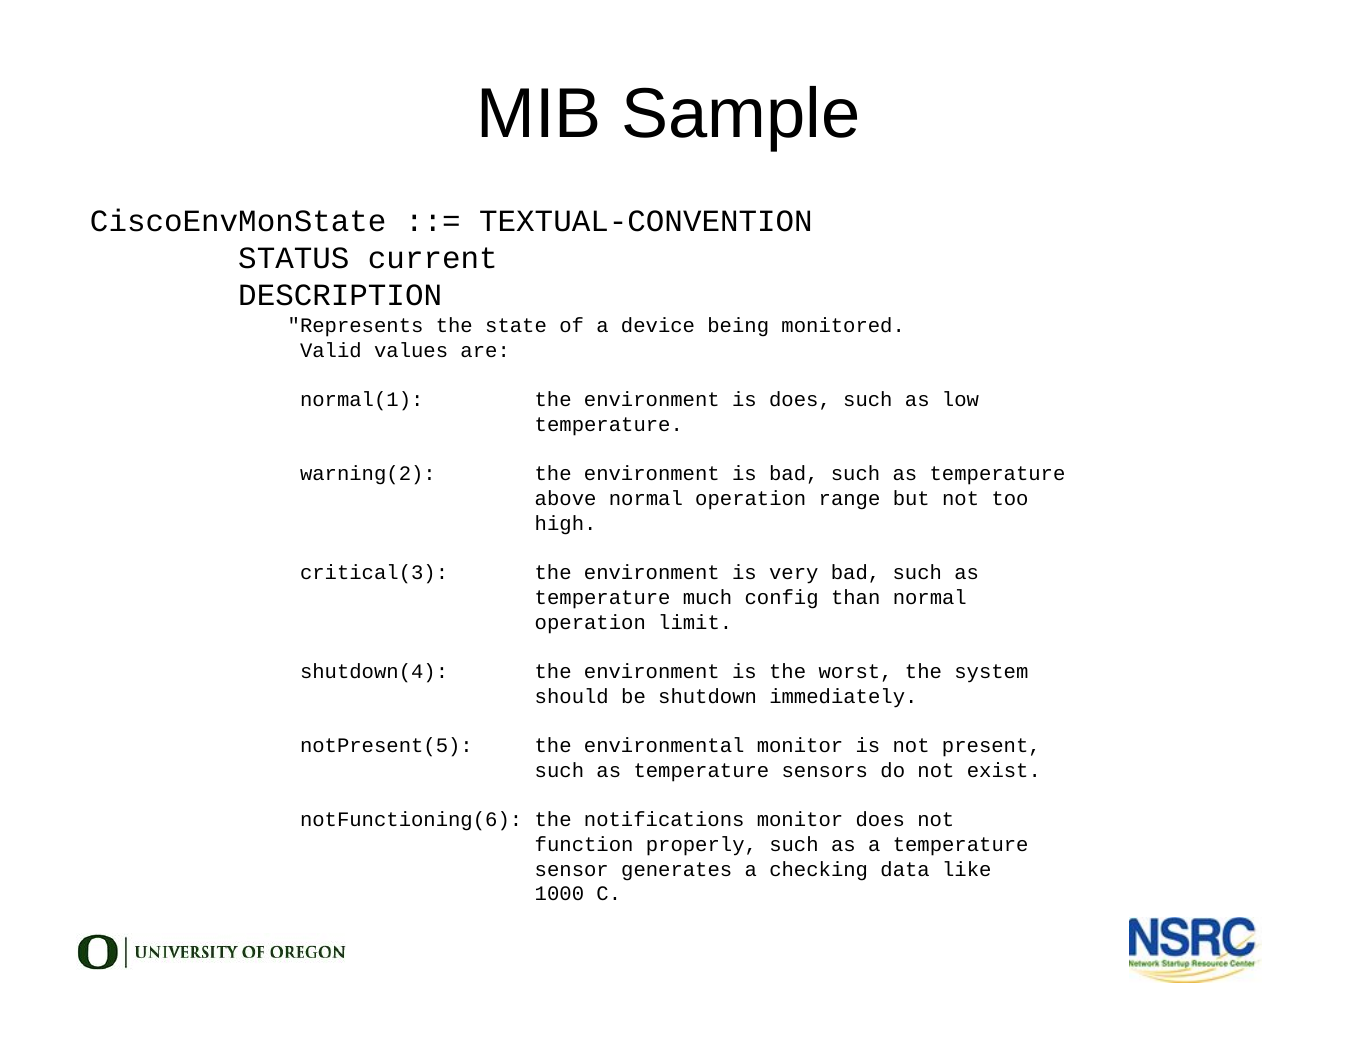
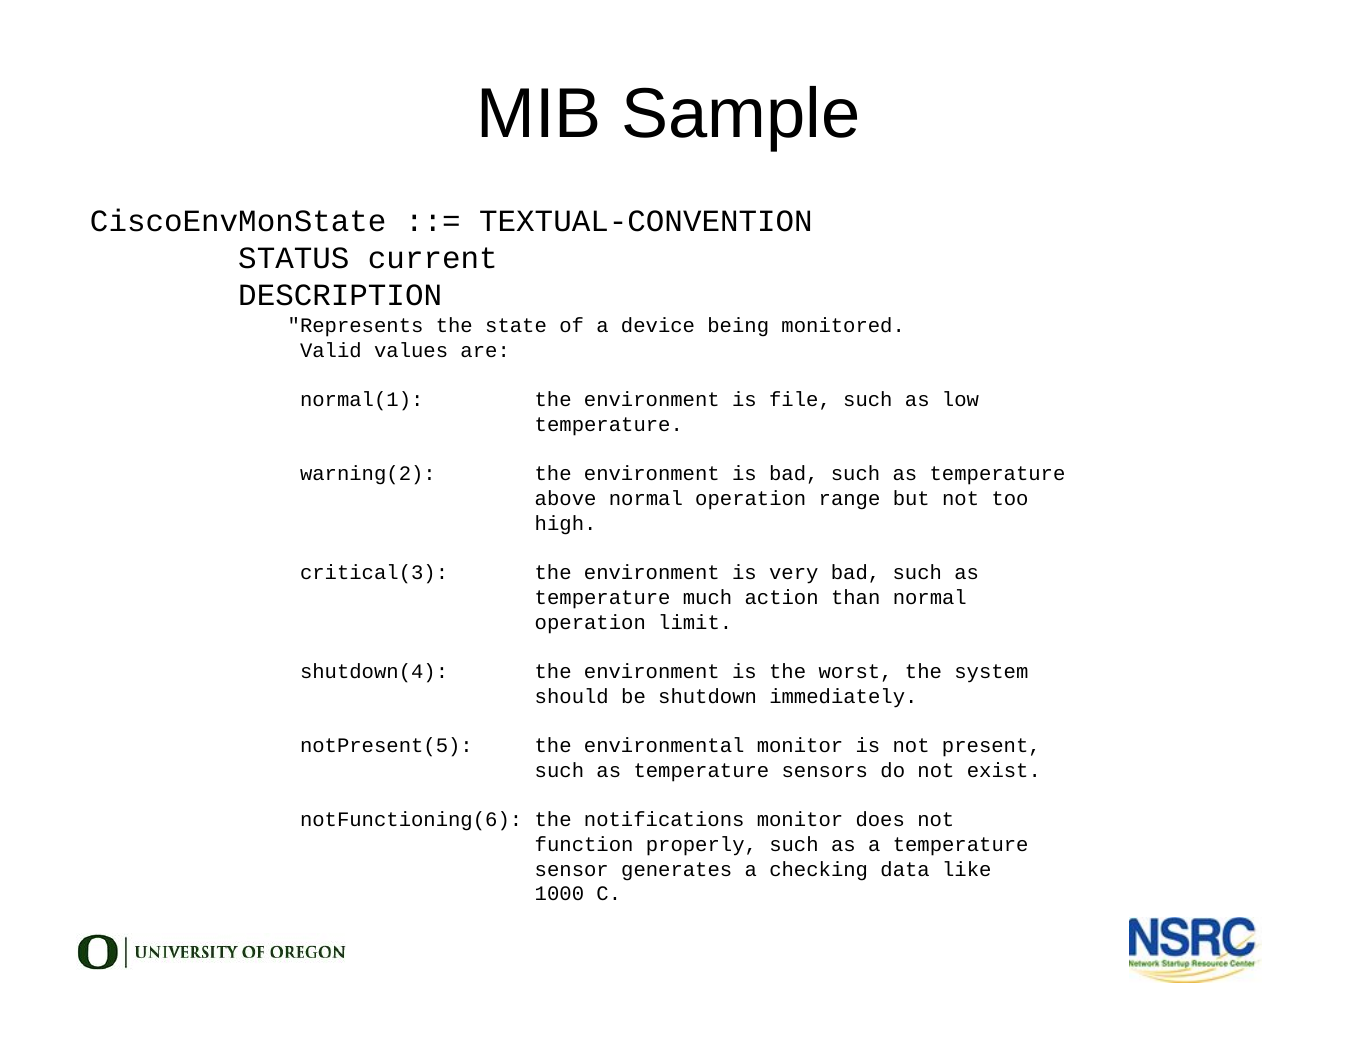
is does: does -> file
config: config -> action
